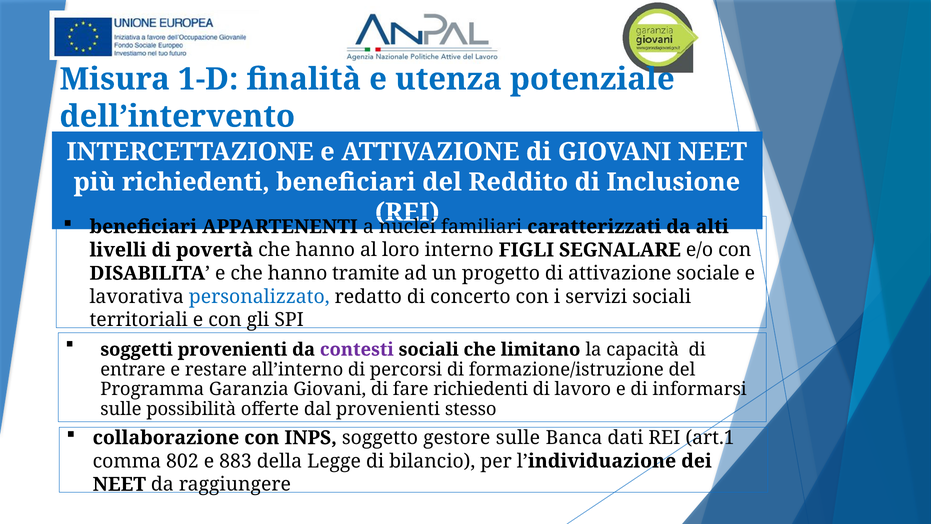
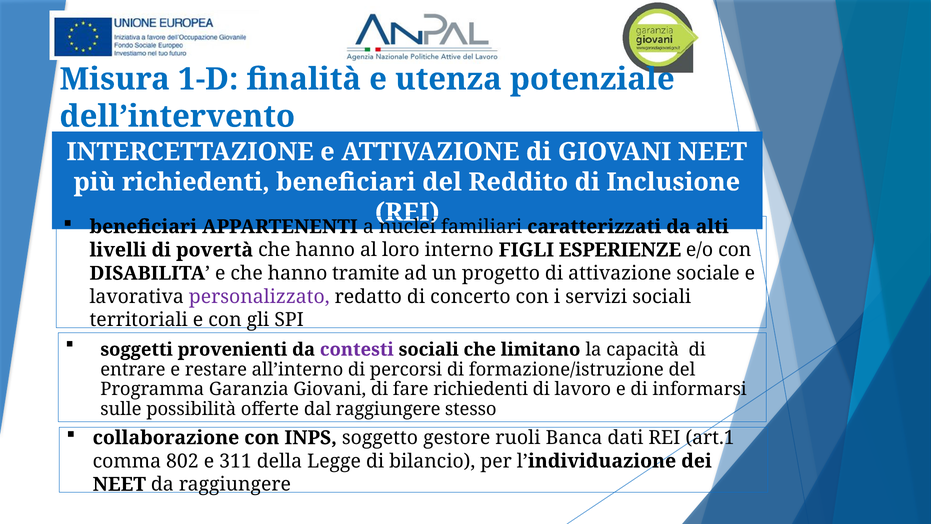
SEGNALARE: SEGNALARE -> ESPERIENZE
personalizzato colour: blue -> purple
dal provenienti: provenienti -> raggiungere
gestore sulle: sulle -> ruoli
883: 883 -> 311
